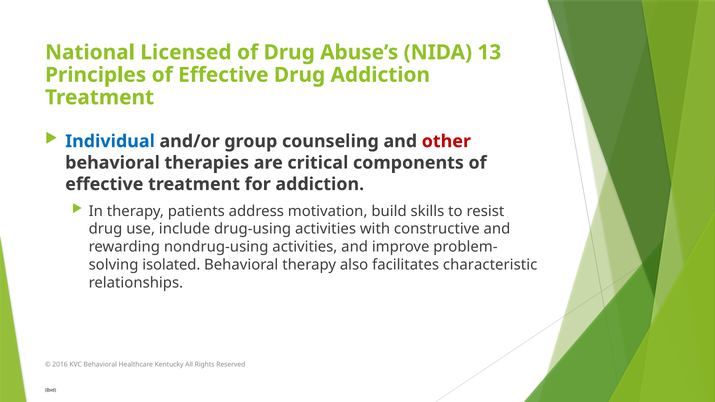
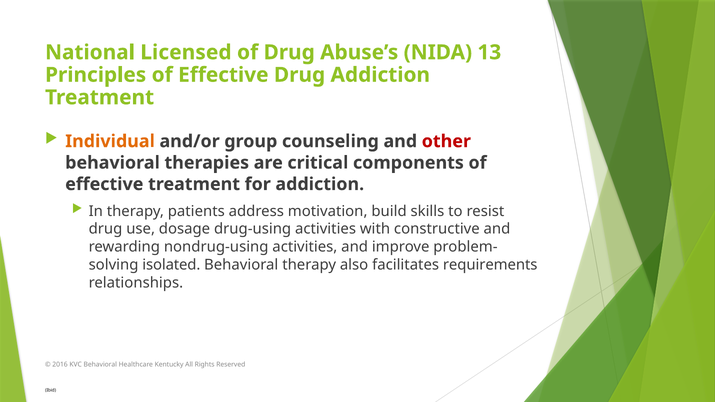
Individual colour: blue -> orange
include: include -> dosage
characteristic: characteristic -> requirements
